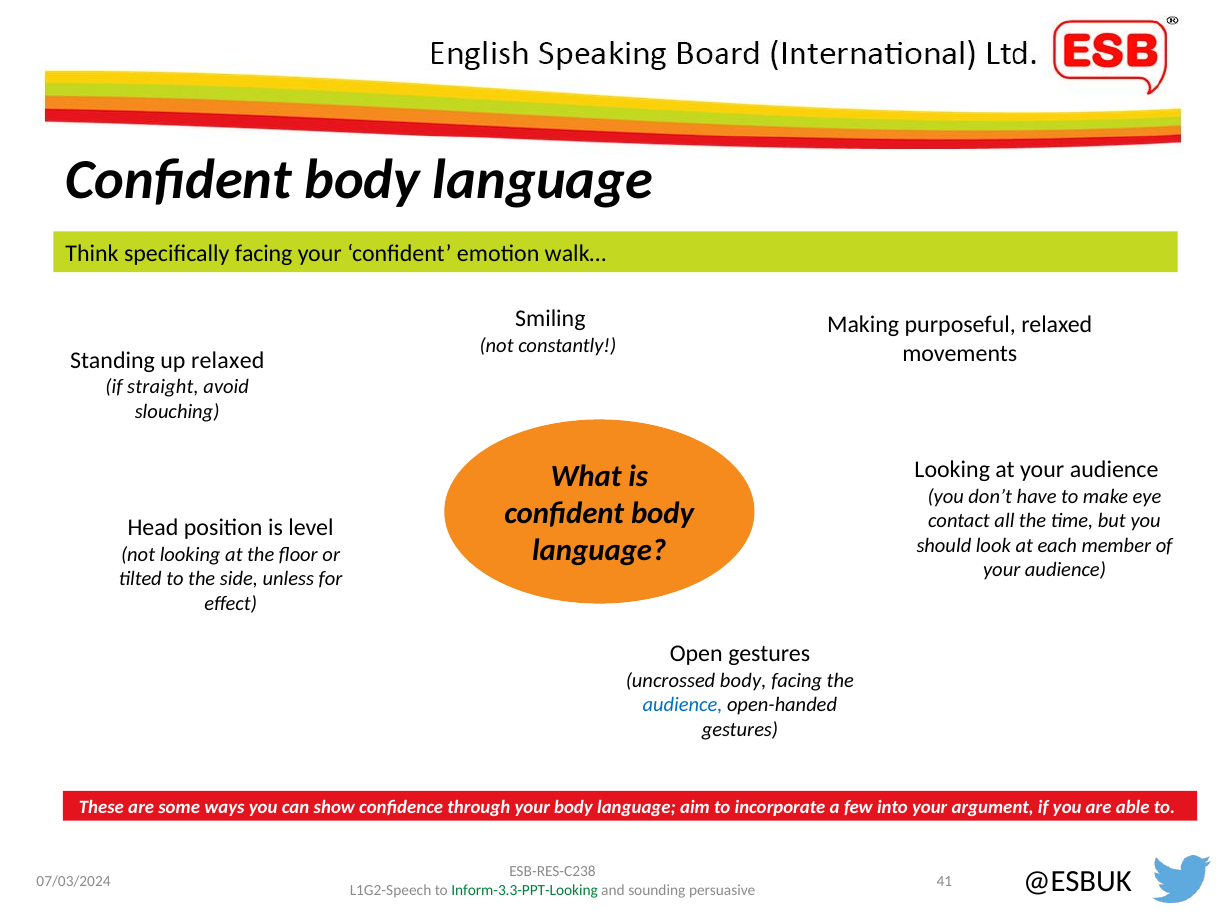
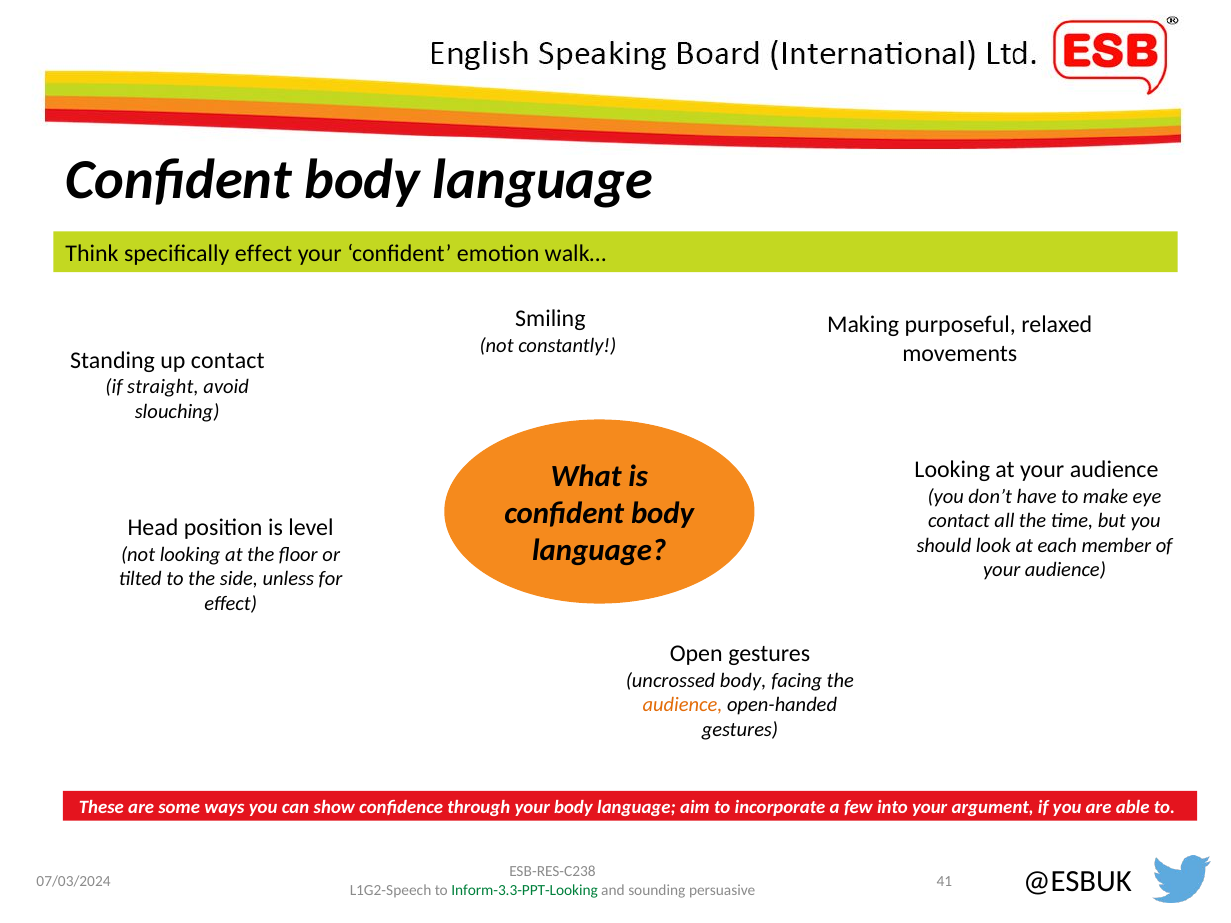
specifically facing: facing -> effect
up relaxed: relaxed -> contact
audience at (683, 705) colour: blue -> orange
